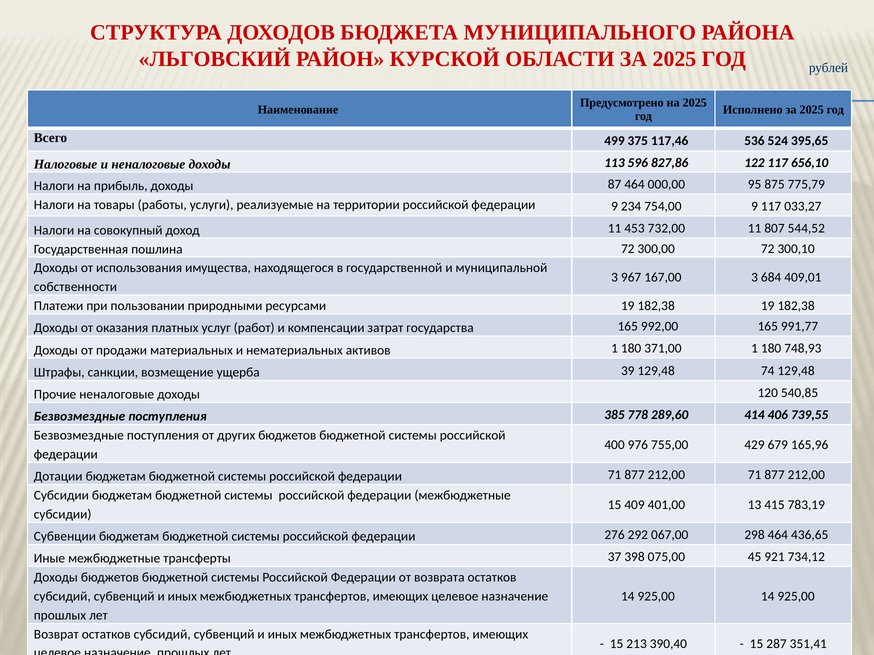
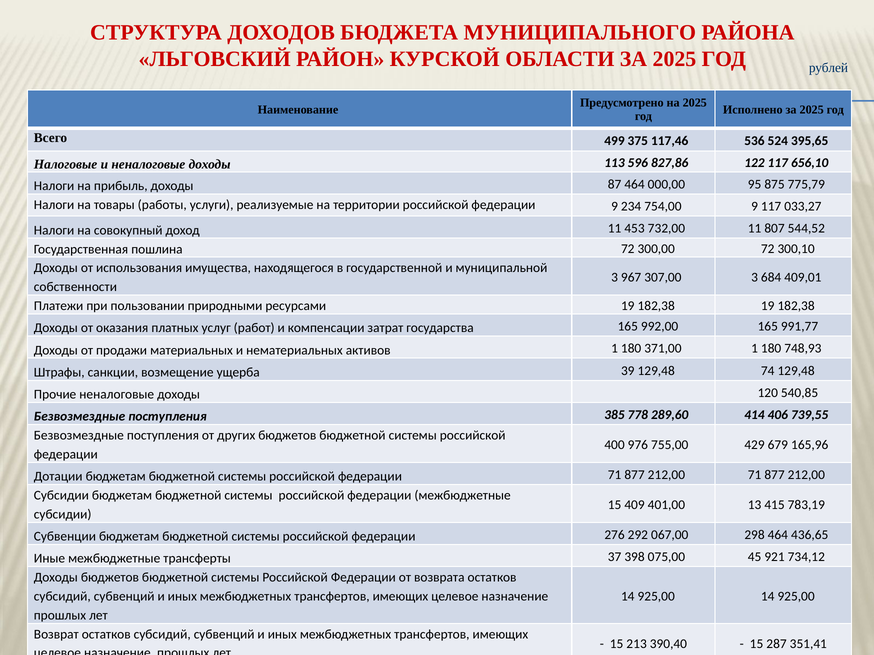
167,00: 167,00 -> 307,00
